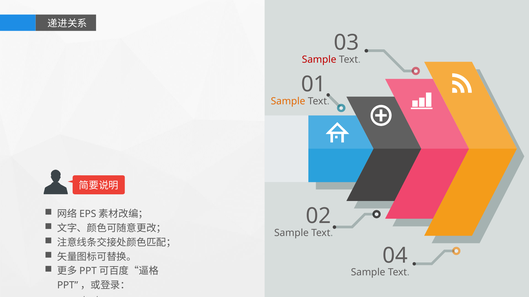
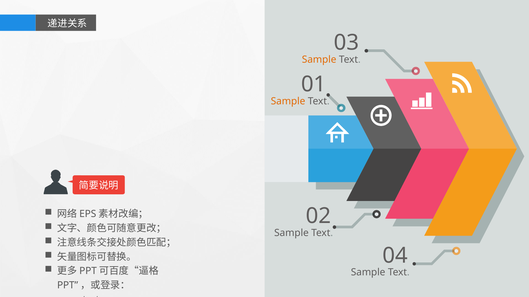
Sample at (319, 60) colour: red -> orange
